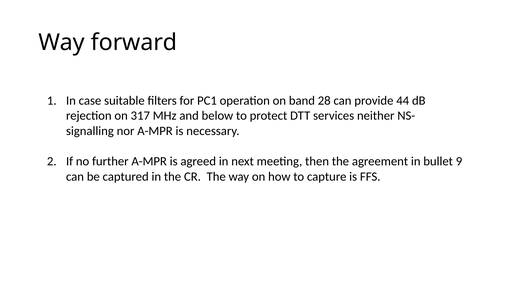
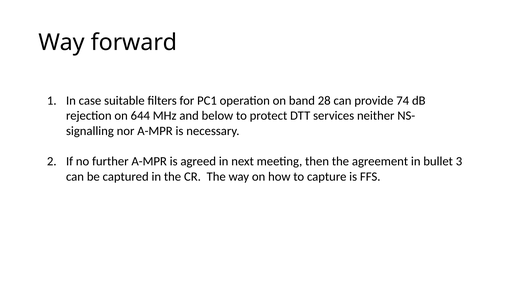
44: 44 -> 74
317: 317 -> 644
9: 9 -> 3
